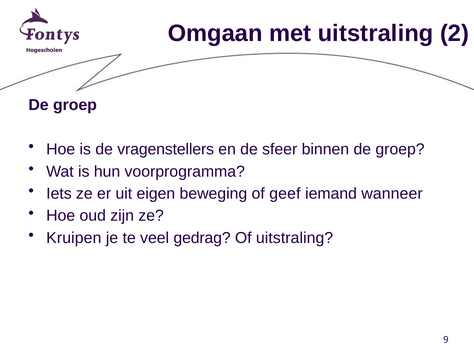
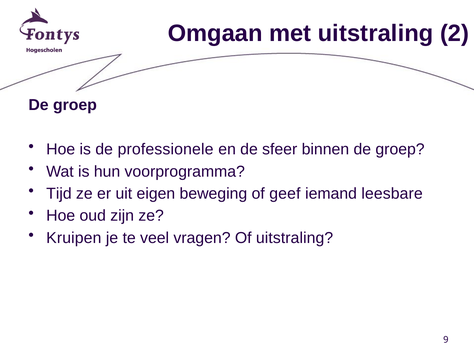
vragenstellers: vragenstellers -> professionele
Iets: Iets -> Tijd
wanneer: wanneer -> leesbare
gedrag: gedrag -> vragen
